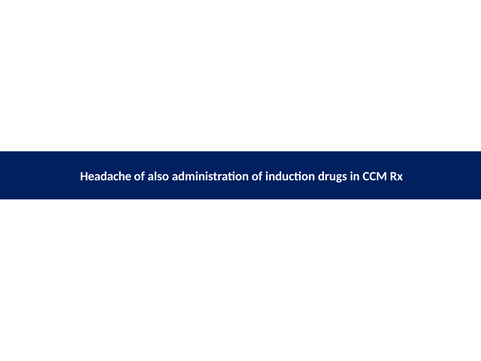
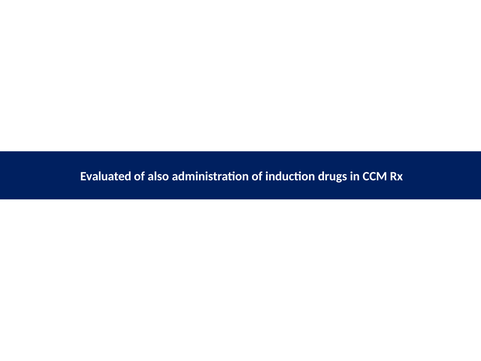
Headache: Headache -> Evaluated
